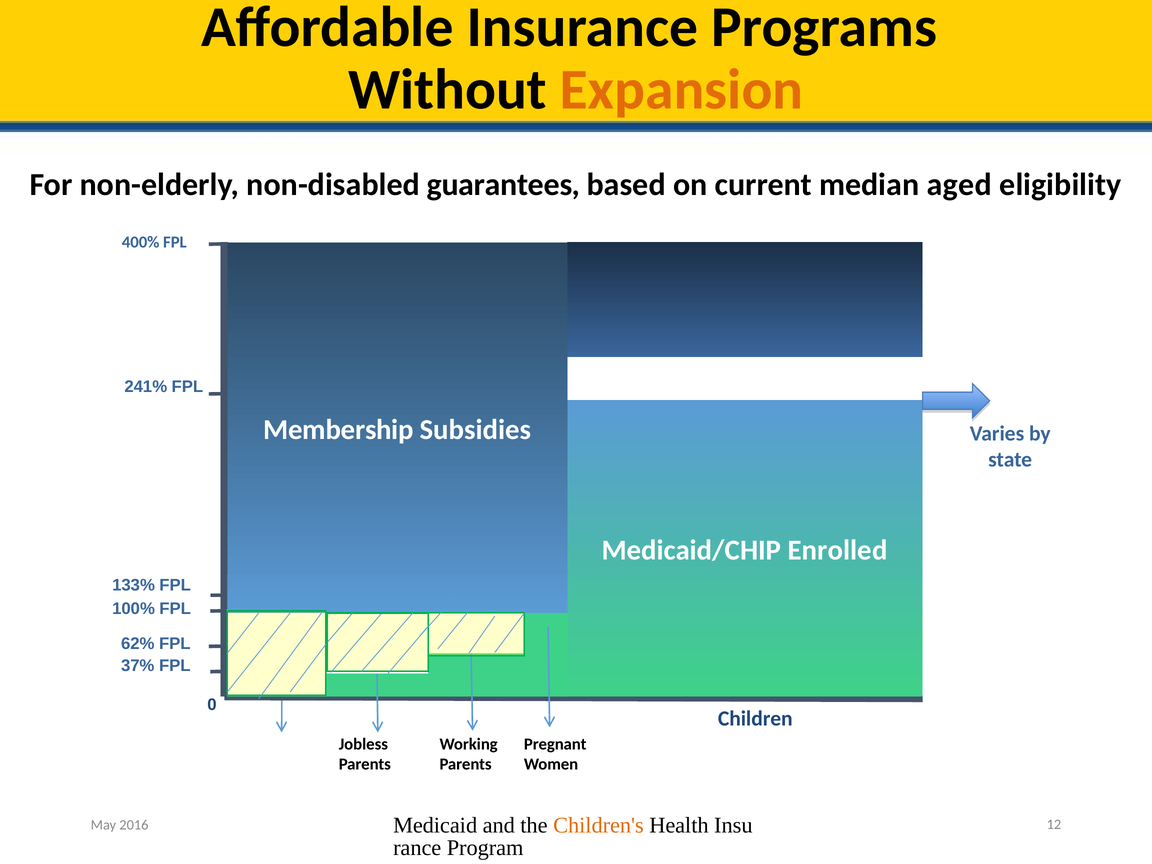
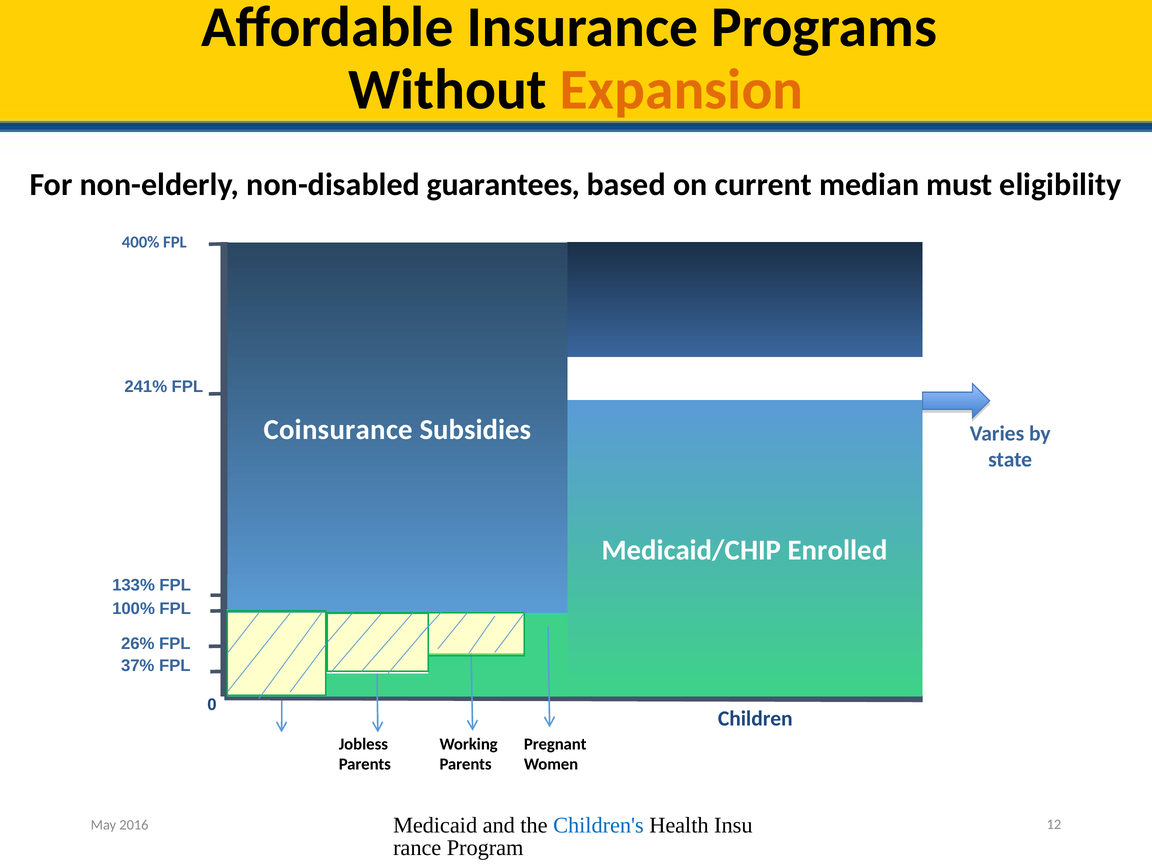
aged: aged -> must
Membership: Membership -> Coinsurance
62%: 62% -> 26%
Children's colour: orange -> blue
